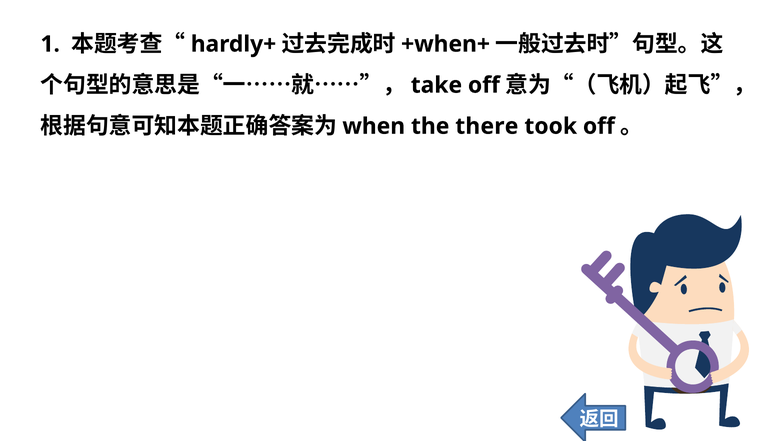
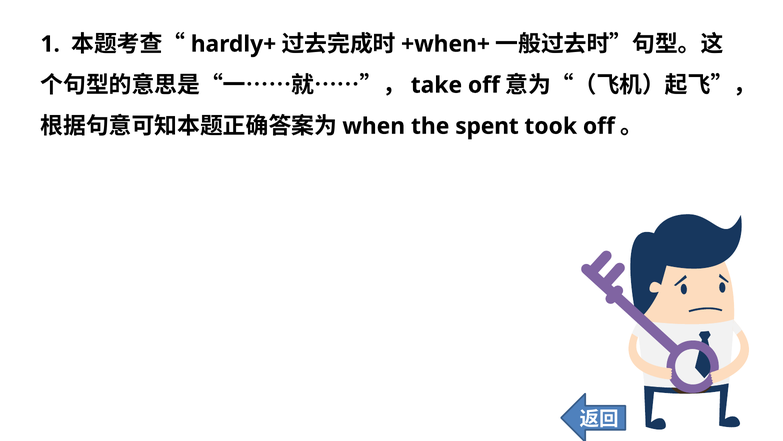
there: there -> spent
